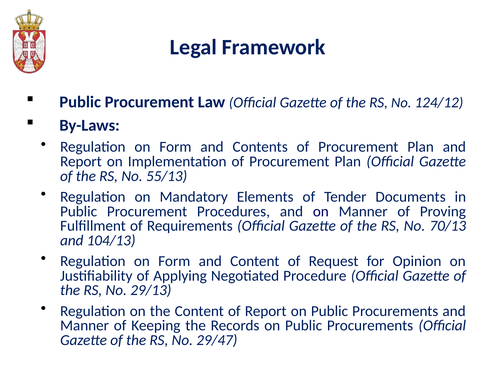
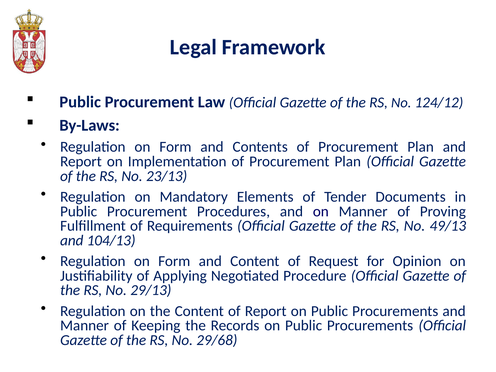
55/13: 55/13 -> 23/13
70/13: 70/13 -> 49/13
29/47: 29/47 -> 29/68
